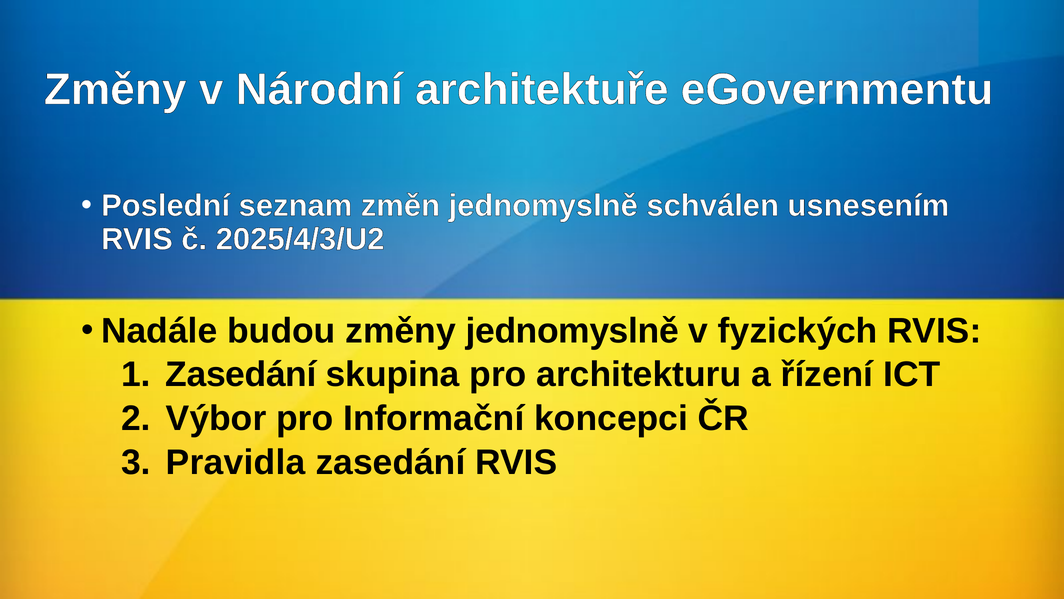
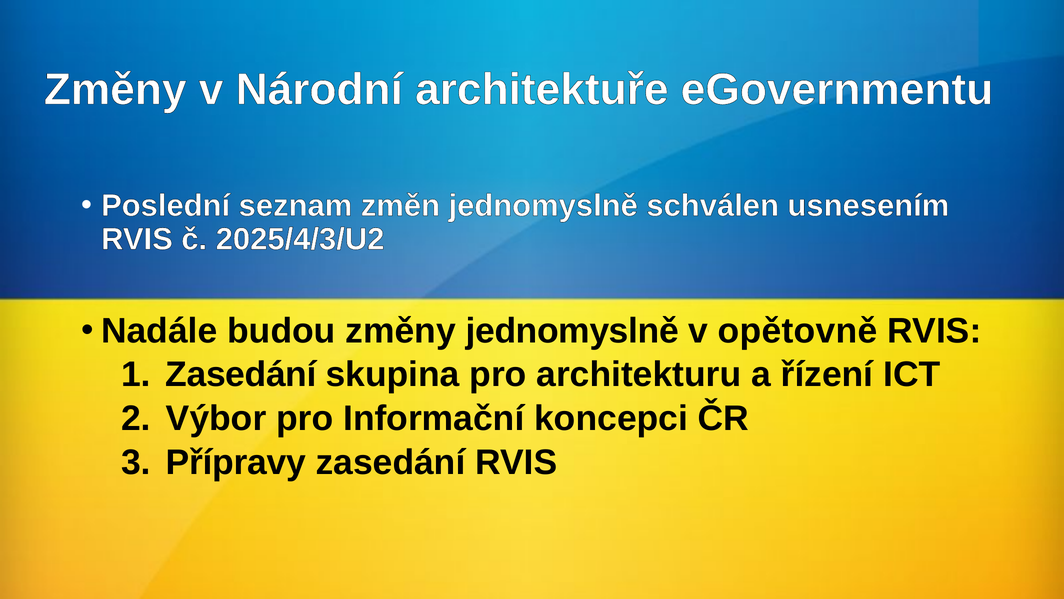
fyzických: fyzických -> opětovně
Pravidla: Pravidla -> Přípravy
